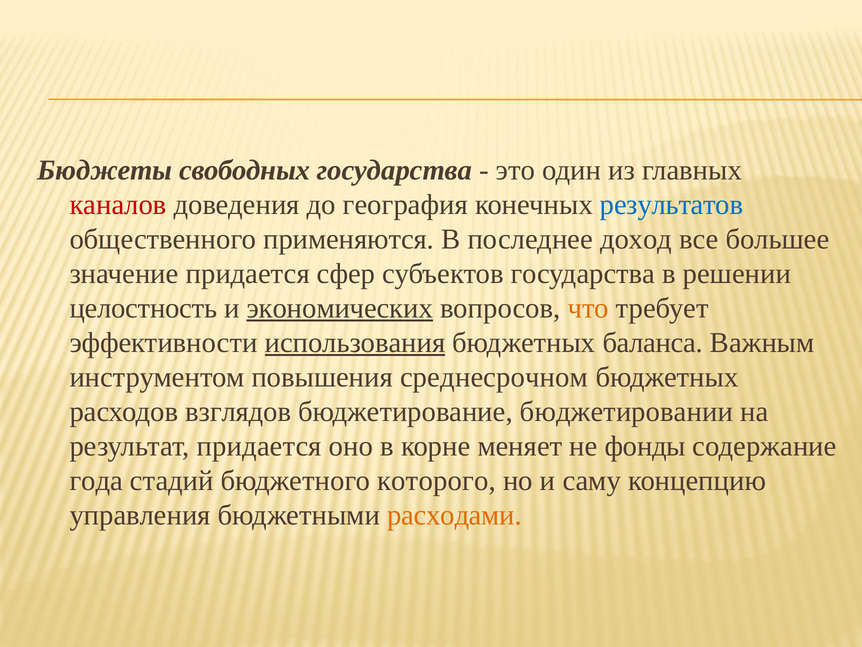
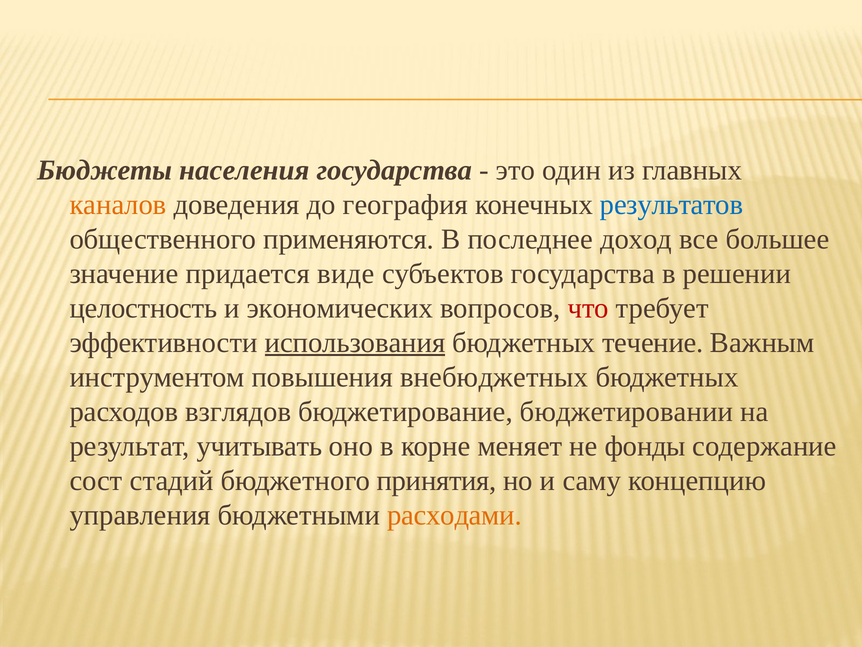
свободных: свободных -> населения
каналов colour: red -> orange
сфер: сфер -> виде
экономических underline: present -> none
что colour: orange -> red
баланса: баланса -> течение
среднесрочном: среднесрочном -> внебюджетных
результат придается: придается -> учитывать
года: года -> сост
которого: которого -> принятия
